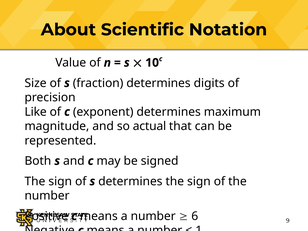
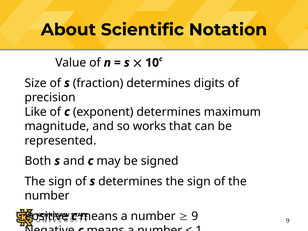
actual: actual -> works
6 at (195, 216): 6 -> 9
